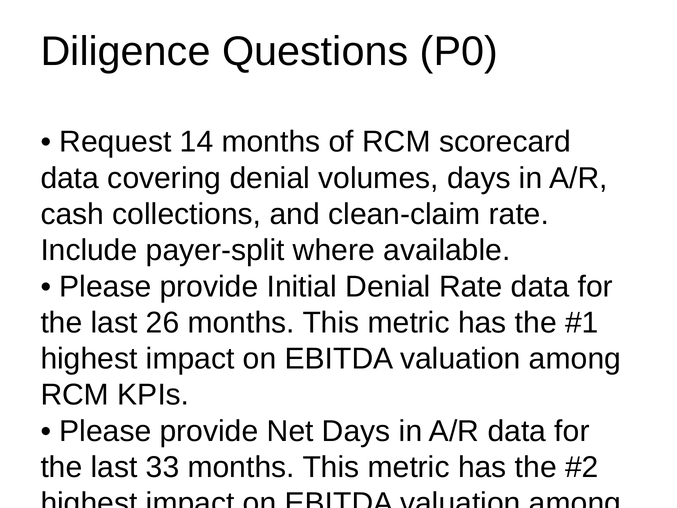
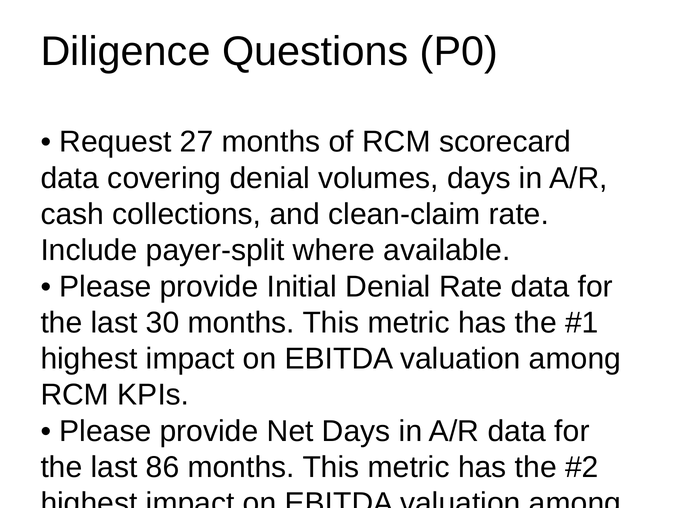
14: 14 -> 27
26: 26 -> 30
33: 33 -> 86
